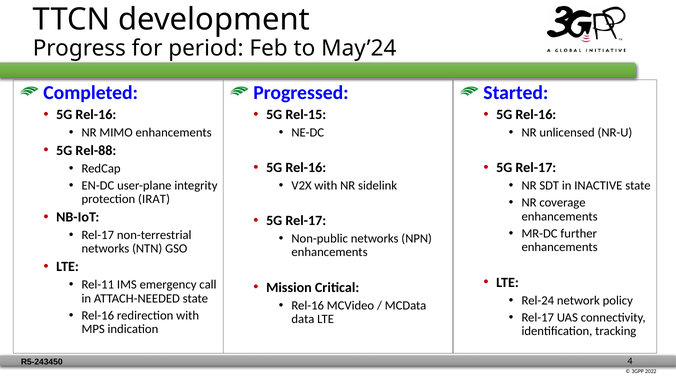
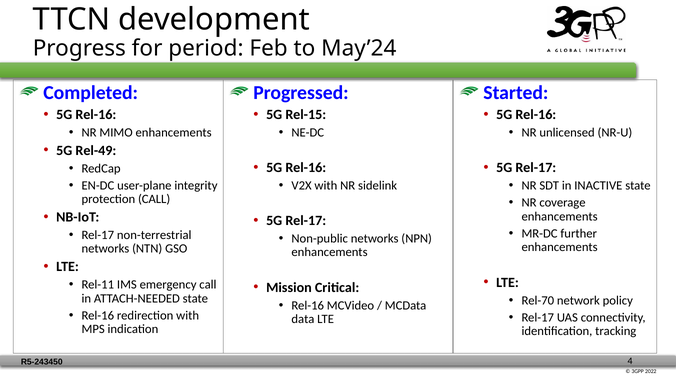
Rel-88: Rel-88 -> Rel-49
protection IRAT: IRAT -> CALL
Rel-24: Rel-24 -> Rel-70
